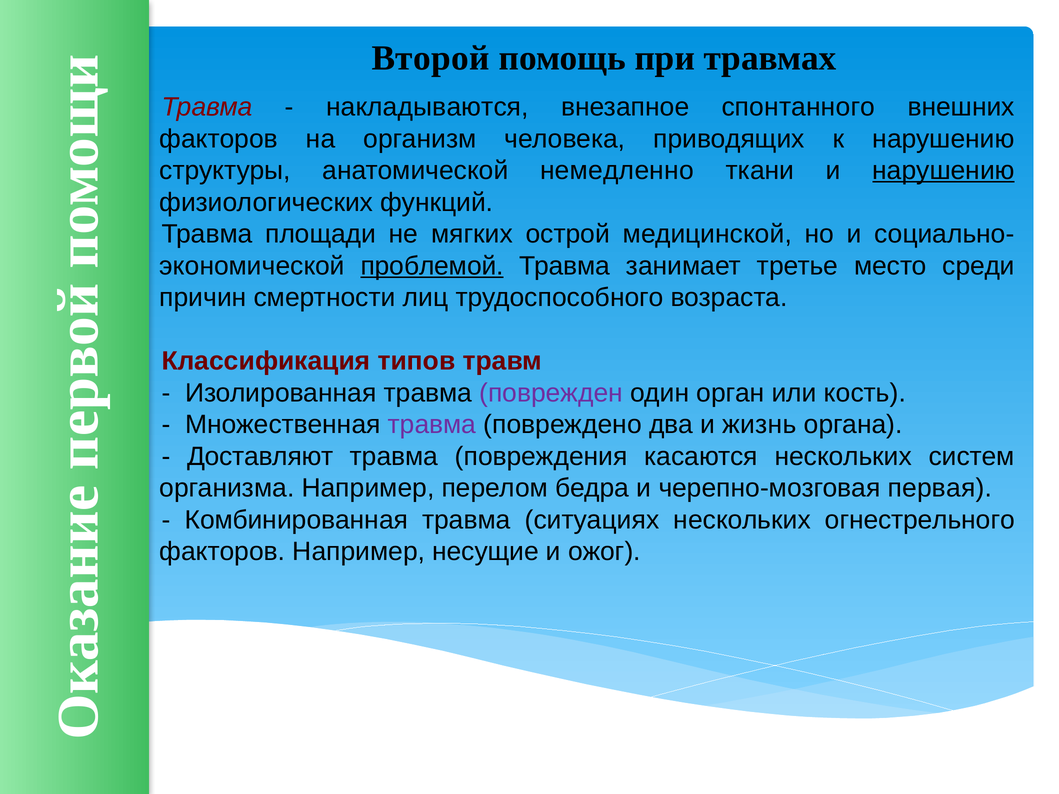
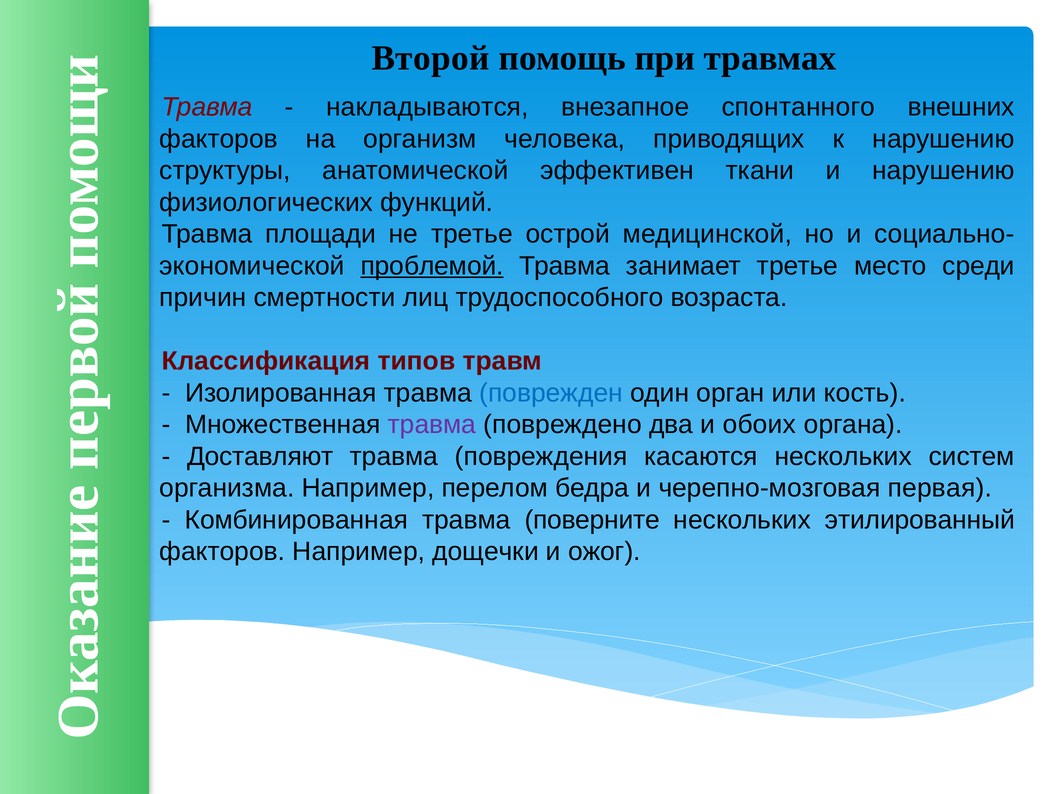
немедленно: немедленно -> эффективен
нарушению at (943, 171) underline: present -> none
не мягких: мягких -> третье
поврежден colour: purple -> blue
жизнь: жизнь -> обоих
ситуациях: ситуациях -> поверните
огнестрельного: огнестрельного -> этилированный
несущие: несущие -> дощечки
